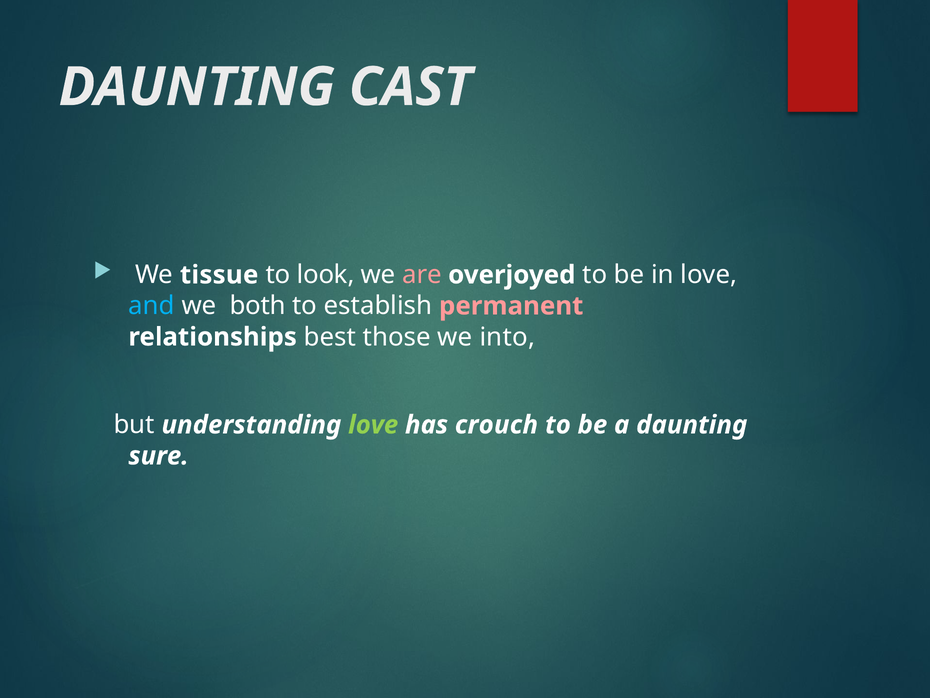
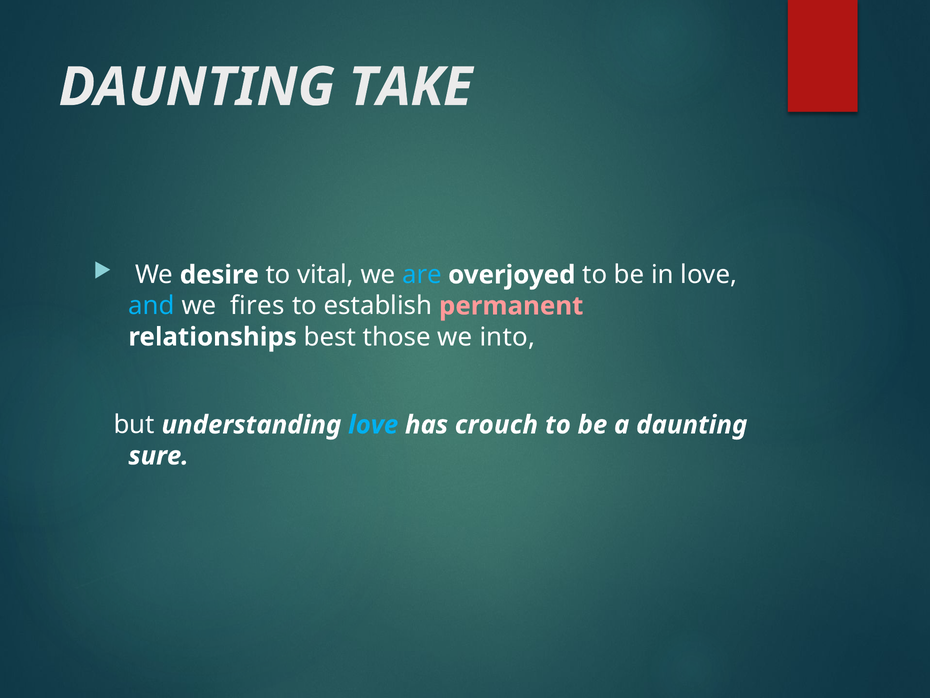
CAST: CAST -> TAKE
tissue: tissue -> desire
look: look -> vital
are colour: pink -> light blue
both: both -> fires
love at (373, 425) colour: light green -> light blue
